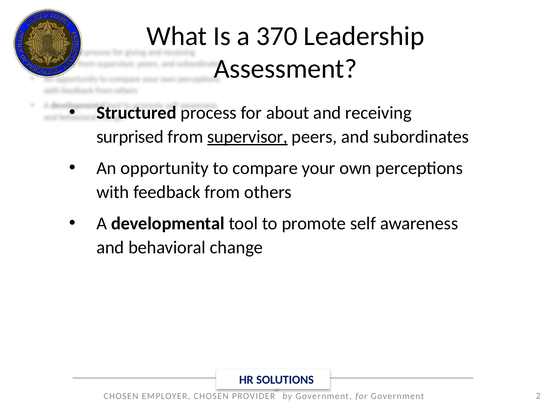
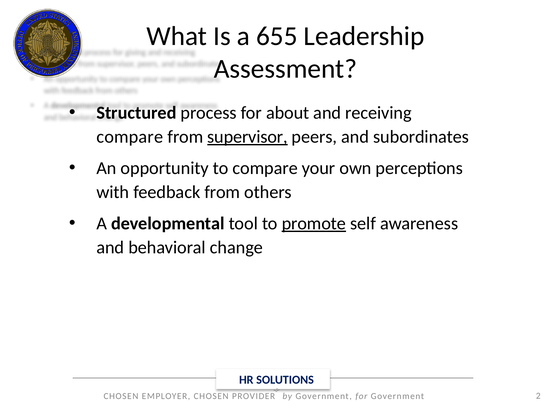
370: 370 -> 655
surprised at (130, 137): surprised -> compare
promote underline: none -> present
